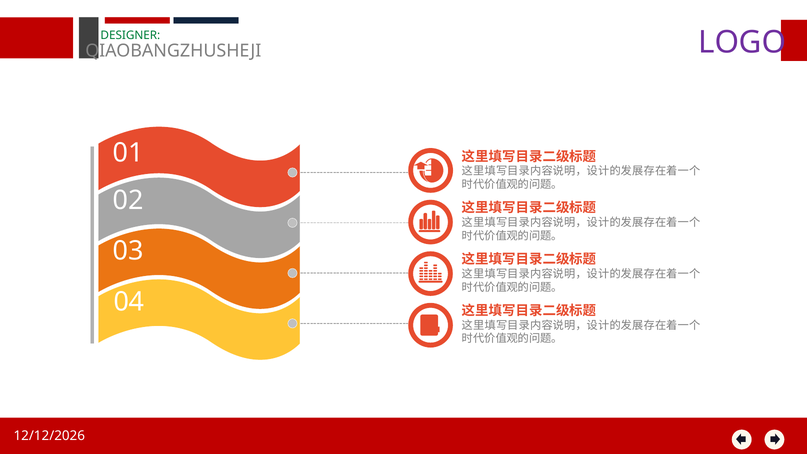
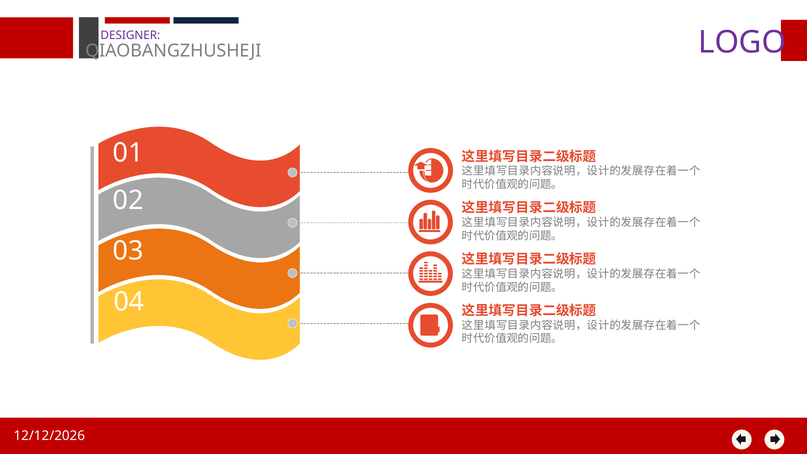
DESIGNER colour: green -> purple
